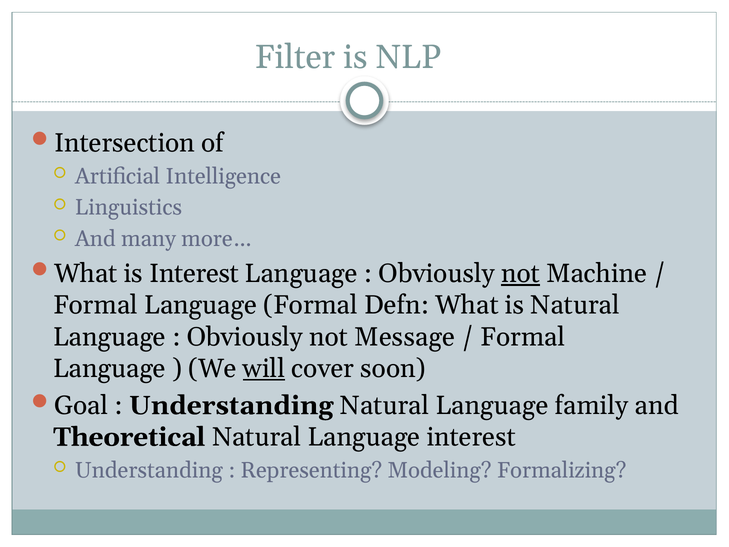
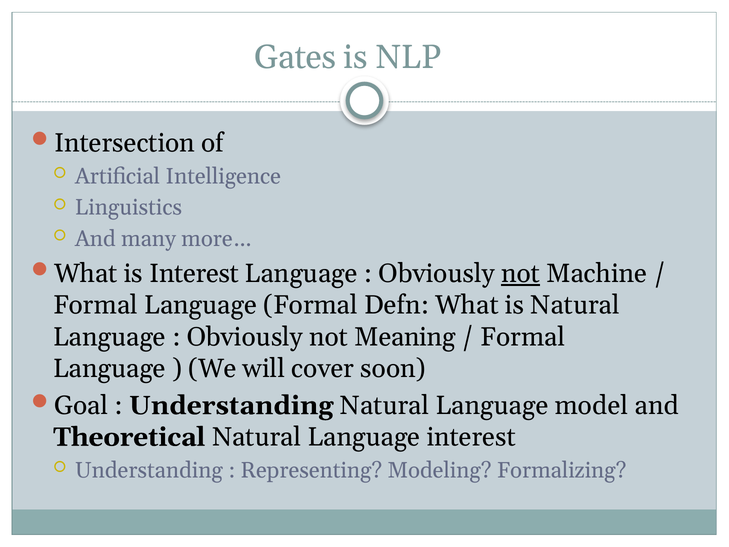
Filter: Filter -> Gates
Message: Message -> Meaning
will underline: present -> none
family: family -> model
